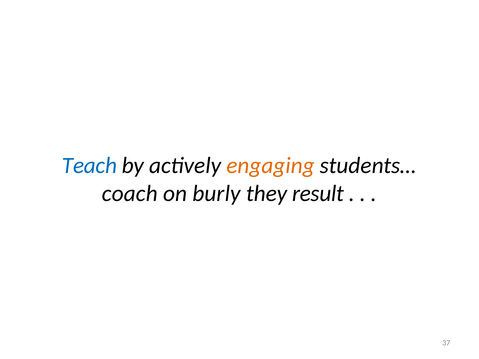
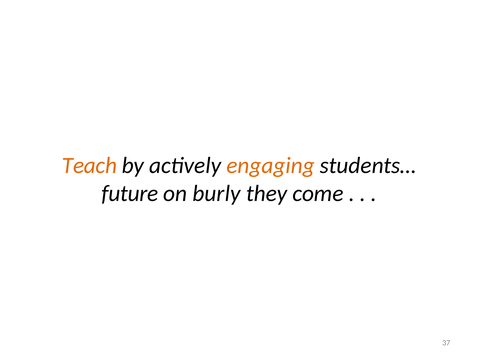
Teach colour: blue -> orange
coach: coach -> future
result: result -> come
